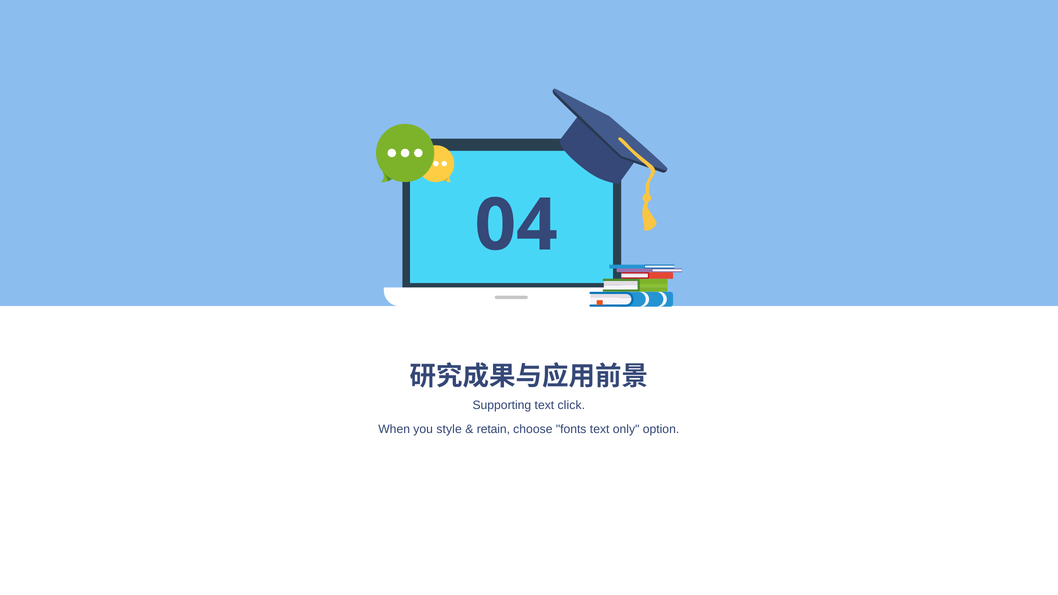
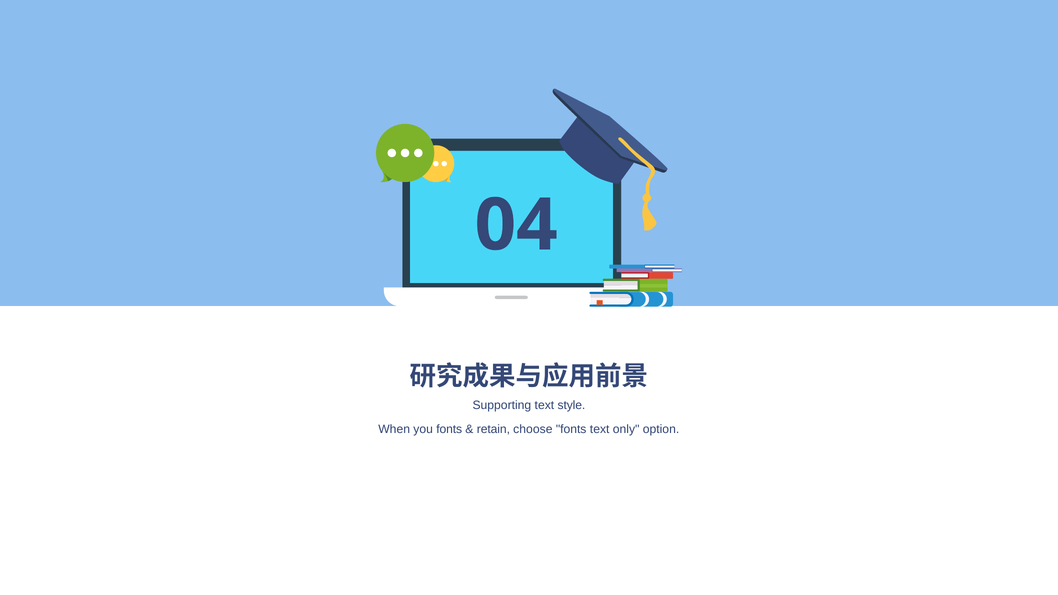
click: click -> style
you style: style -> fonts
